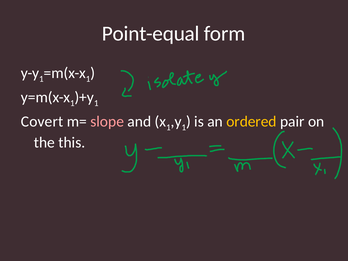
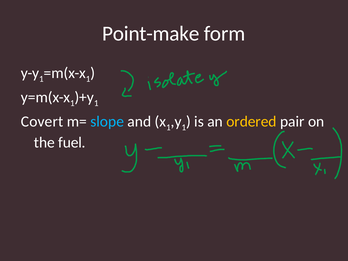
Point-equal: Point-equal -> Point-make
slope colour: pink -> light blue
this: this -> fuel
